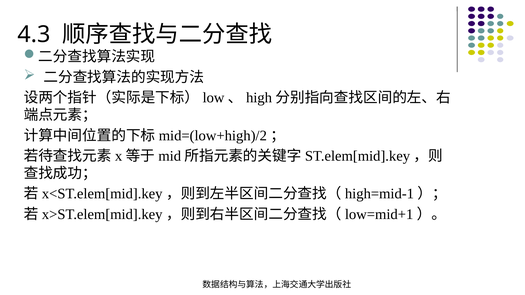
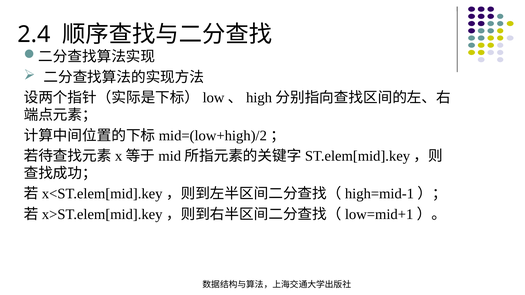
4.3: 4.3 -> 2.4
